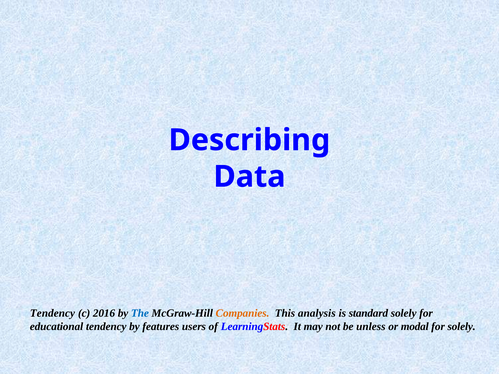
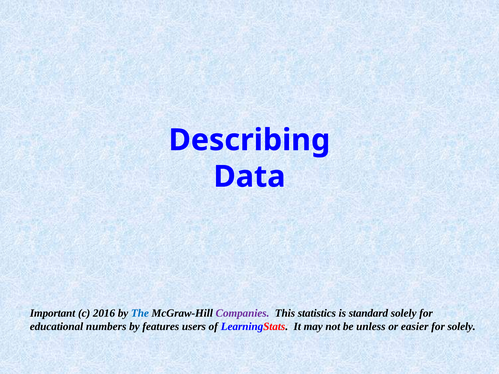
Tendency at (52, 313): Tendency -> Important
Companies colour: orange -> purple
analysis: analysis -> statistics
educational tendency: tendency -> numbers
modal: modal -> easier
